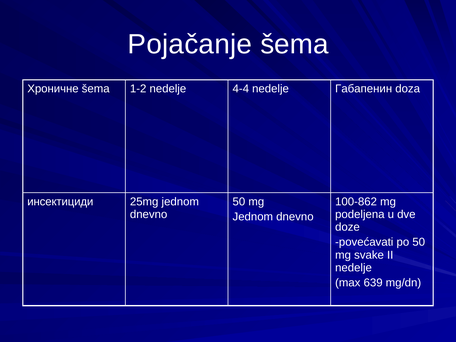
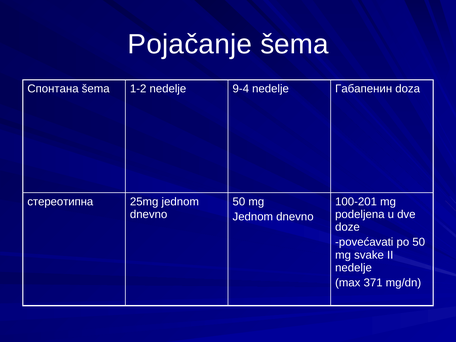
Хроничне: Хроничне -> Спонтана
4-4: 4-4 -> 9-4
инсектициди: инсектициди -> стереотипна
100-862: 100-862 -> 100-201
639: 639 -> 371
